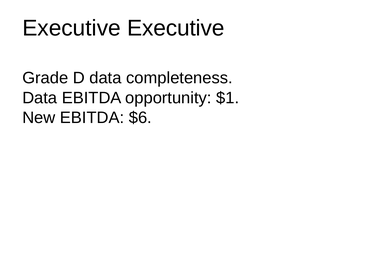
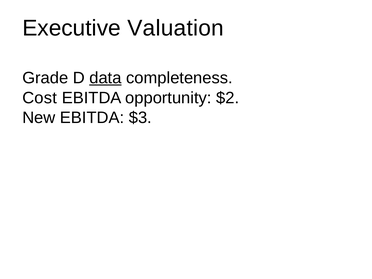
Executive Executive: Executive -> Valuation
data at (105, 78) underline: none -> present
Data at (40, 98): Data -> Cost
$1: $1 -> $2
$6: $6 -> $3
